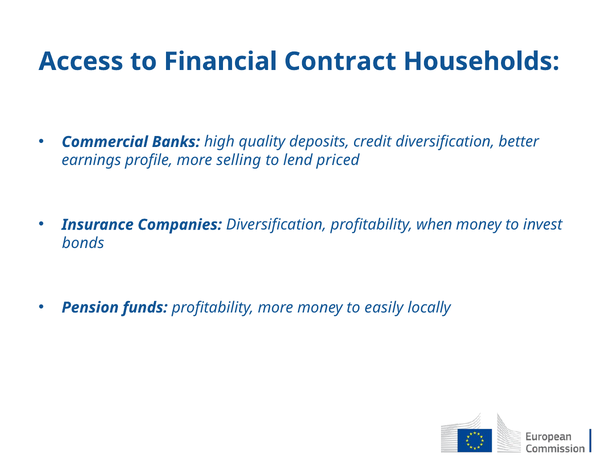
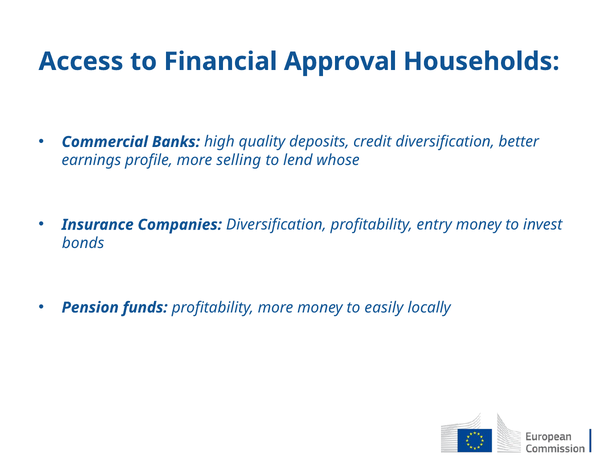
Contract: Contract -> Approval
priced: priced -> whose
when: when -> entry
